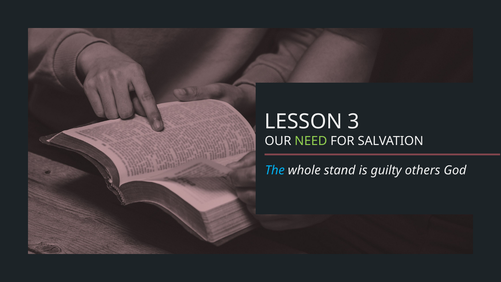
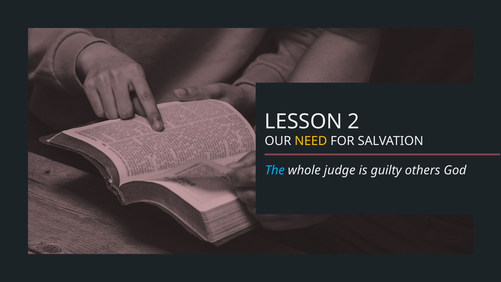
3: 3 -> 2
NEED colour: light green -> yellow
stand: stand -> judge
